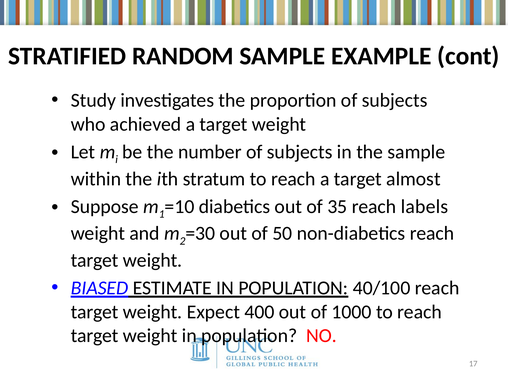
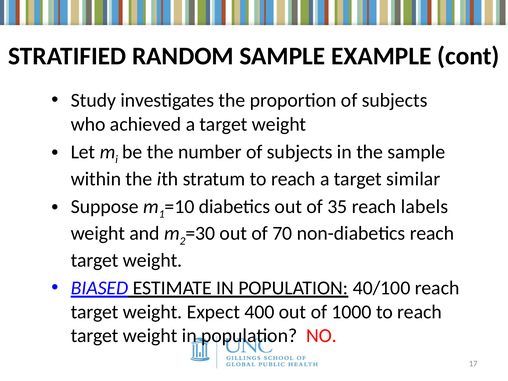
almost: almost -> similar
50: 50 -> 70
